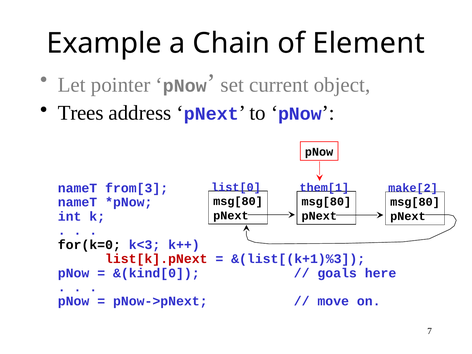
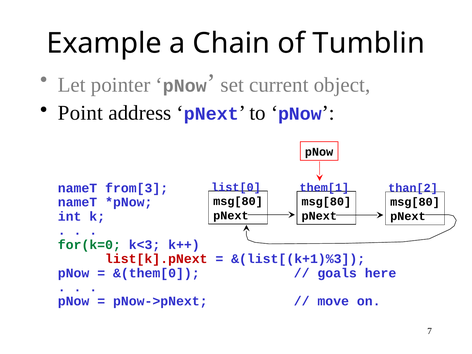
Element: Element -> Tumblin
Trees: Trees -> Point
make[2: make[2 -> than[2
for(k=0 colour: black -> green
&(kind[0: &(kind[0 -> &(them[0
